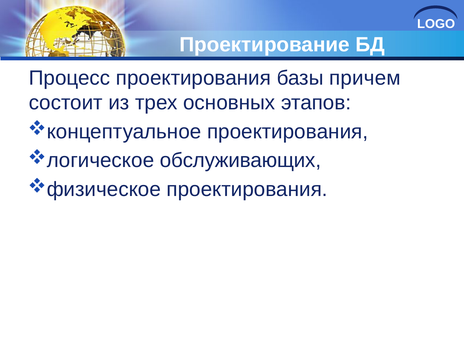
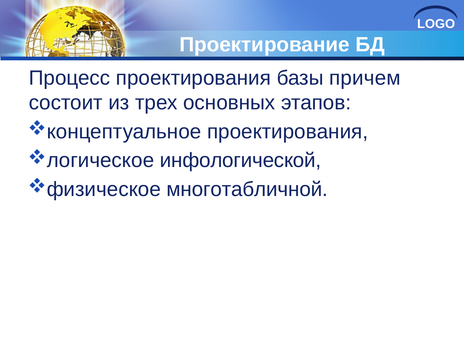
обслуживающих: обслуживающих -> инфологической
проектирования at (247, 189): проектирования -> многотабличной
